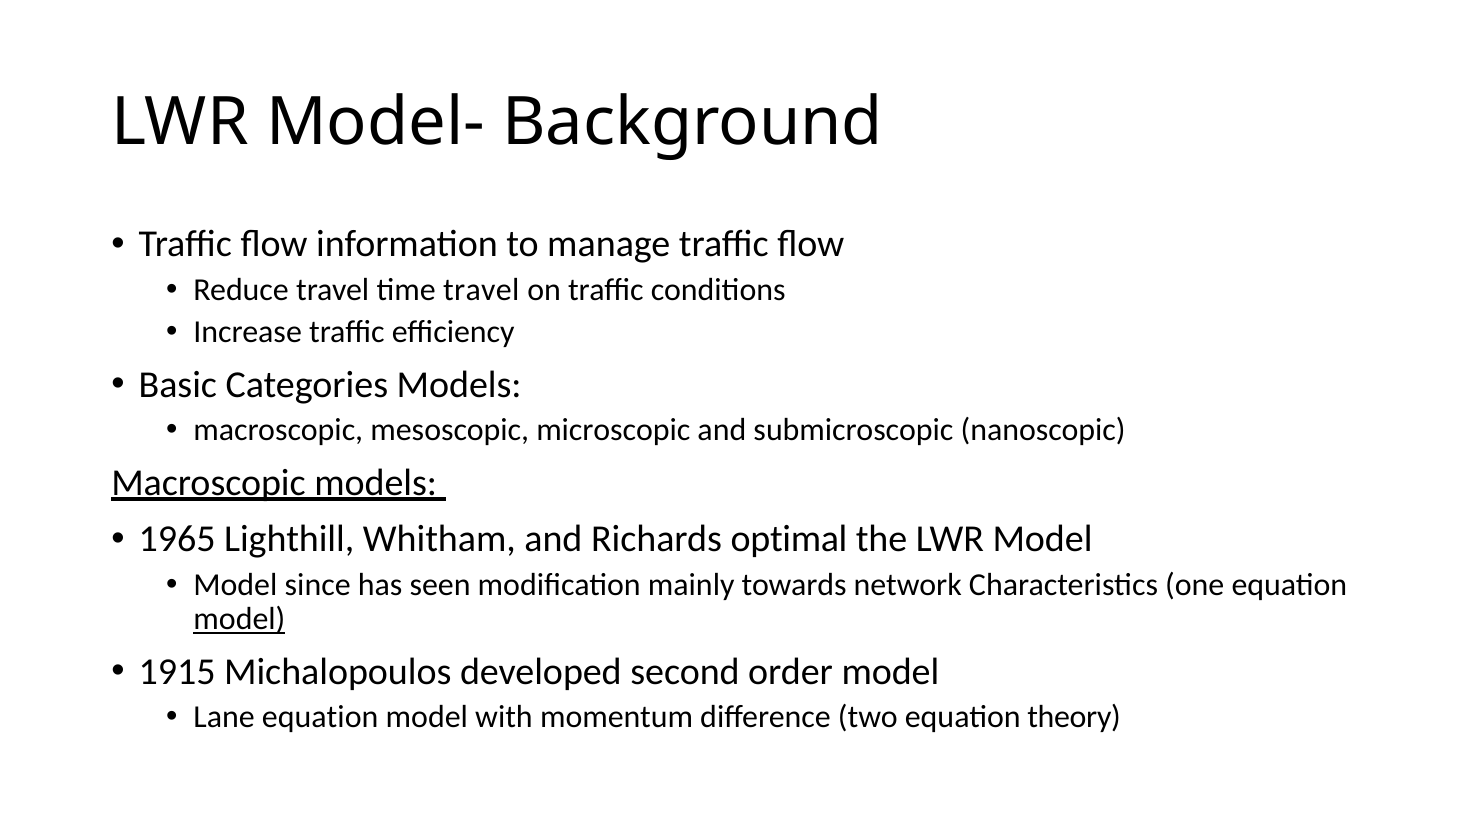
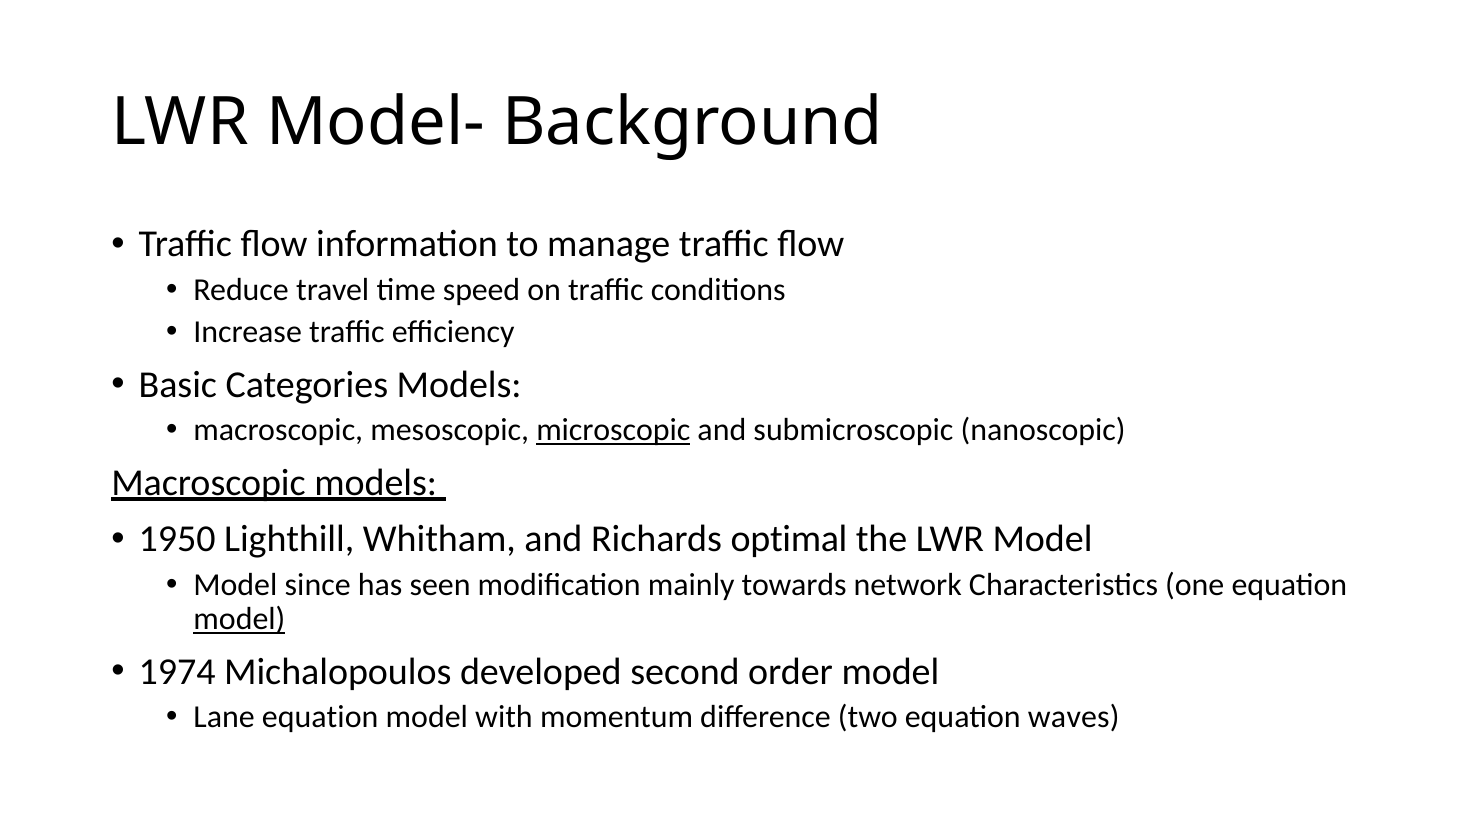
time travel: travel -> speed
microscopic underline: none -> present
1965: 1965 -> 1950
1915: 1915 -> 1974
theory: theory -> waves
